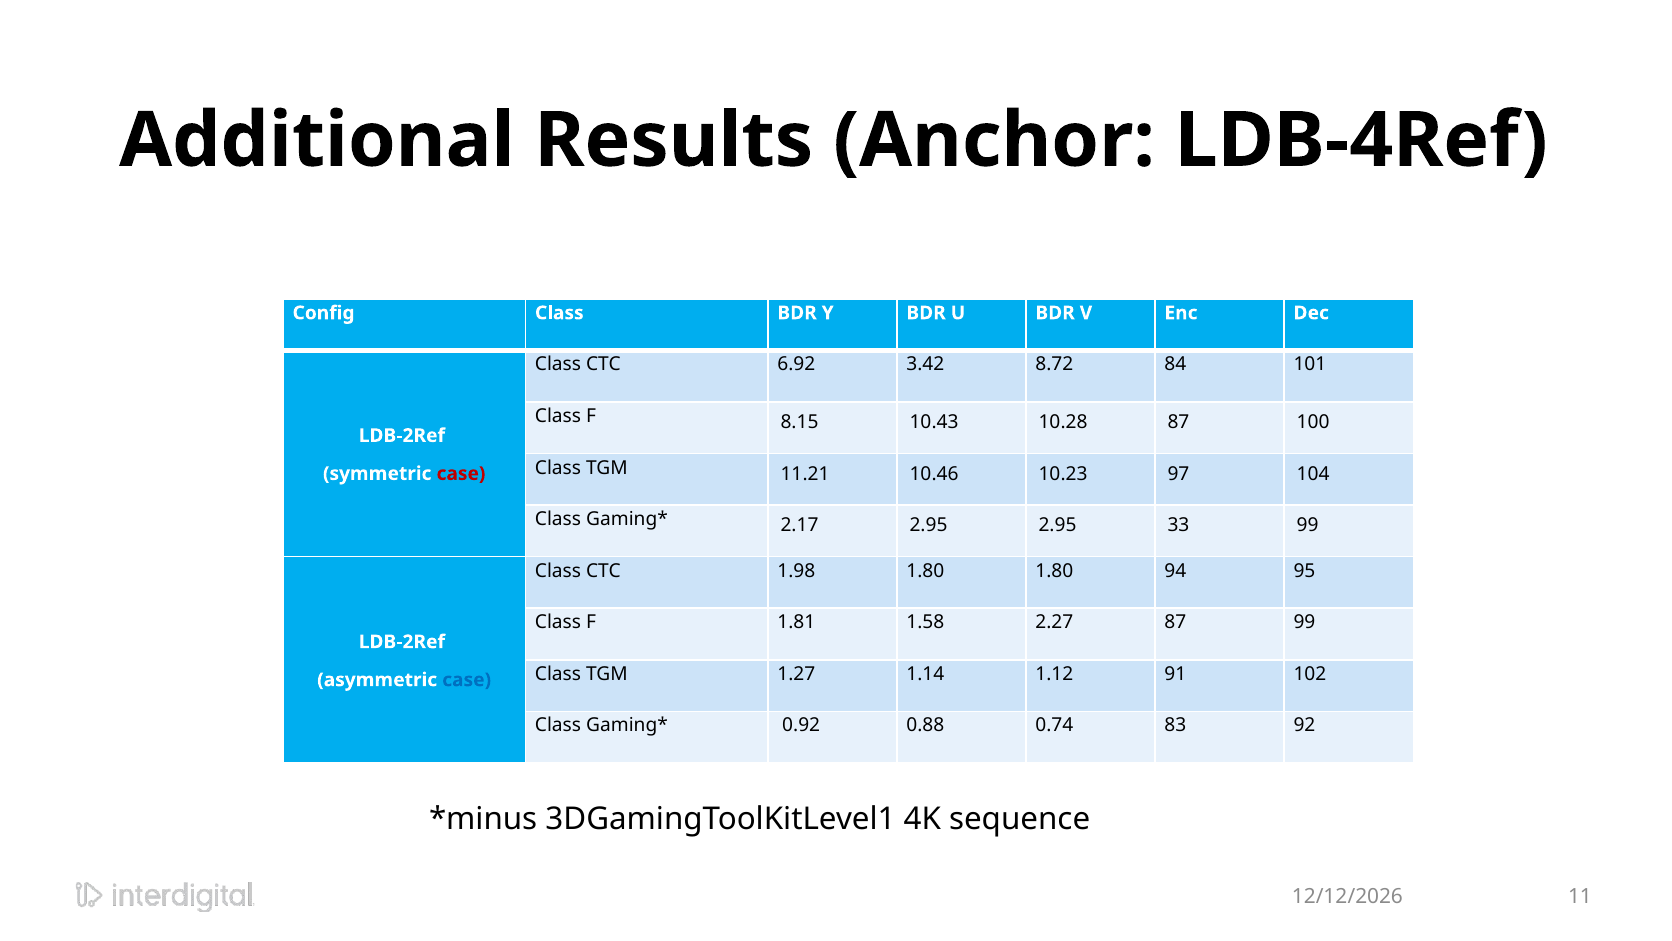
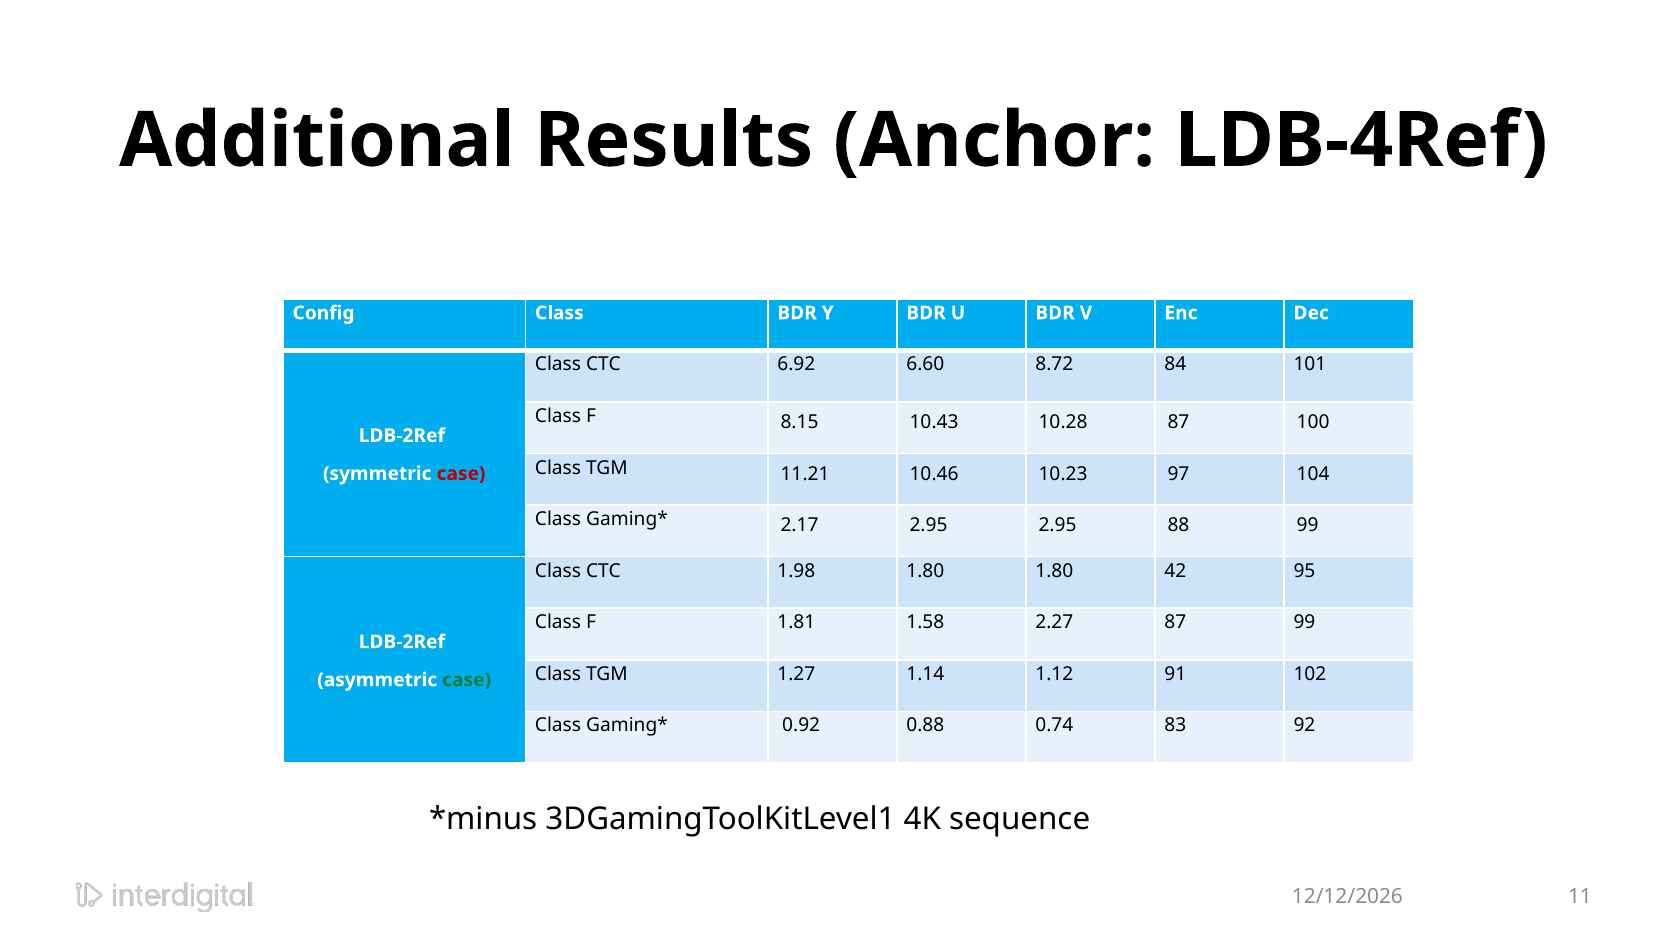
3.42: 3.42 -> 6.60
33: 33 -> 88
94: 94 -> 42
case at (467, 680) colour: blue -> green
